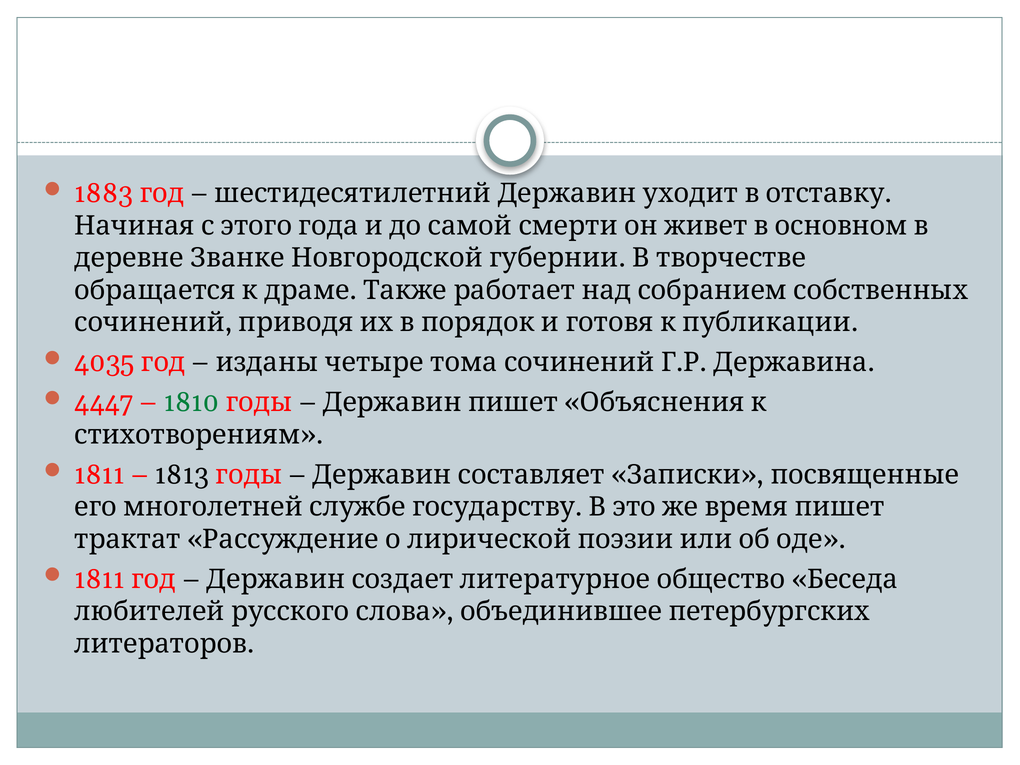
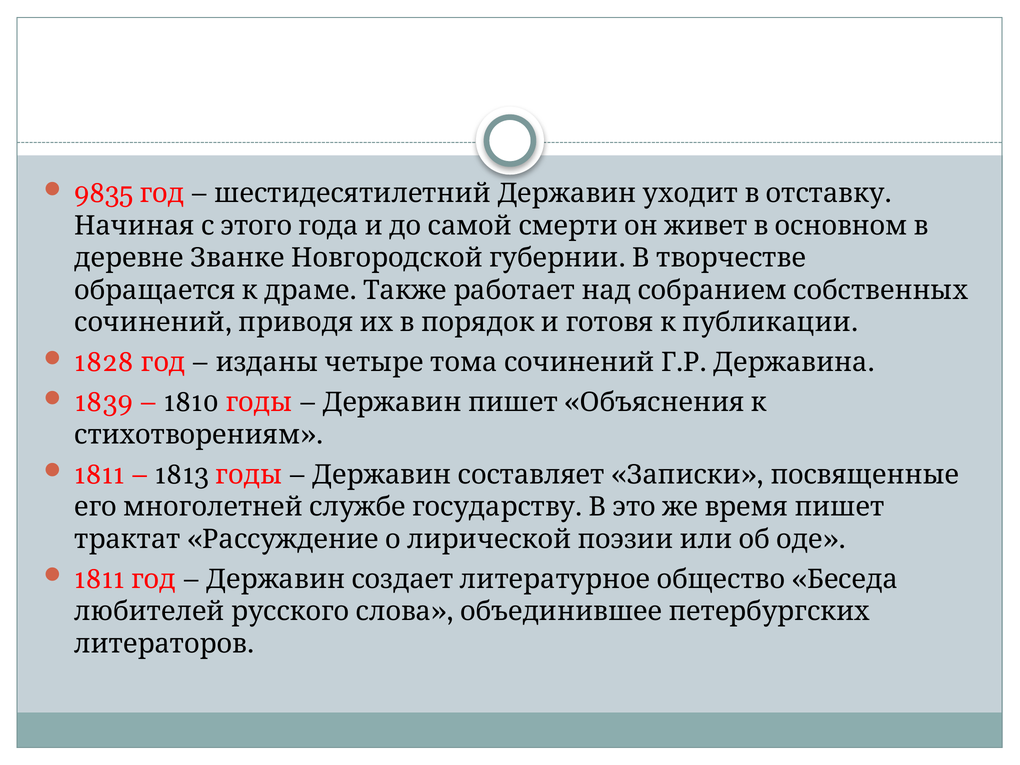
1883: 1883 -> 9835
4035: 4035 -> 1828
4447: 4447 -> 1839
1810 colour: green -> black
